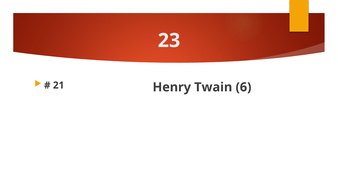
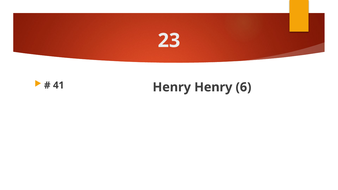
21: 21 -> 41
Henry Twain: Twain -> Henry
